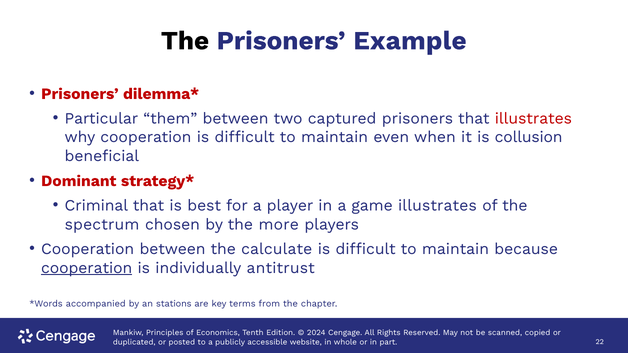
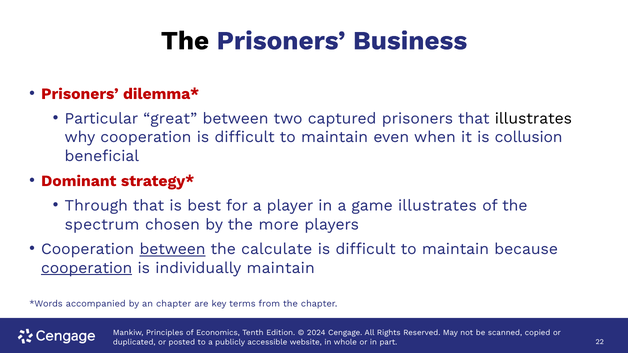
Example: Example -> Business
them: them -> great
illustrates at (533, 119) colour: red -> black
Criminal: Criminal -> Through
between at (173, 249) underline: none -> present
individually antitrust: antitrust -> maintain
an stations: stations -> chapter
